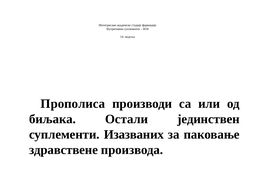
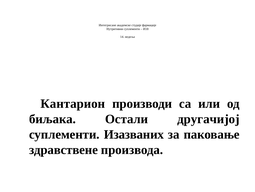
Прополиса: Прополиса -> Кантарион
јединствен: јединствен -> другачијој
